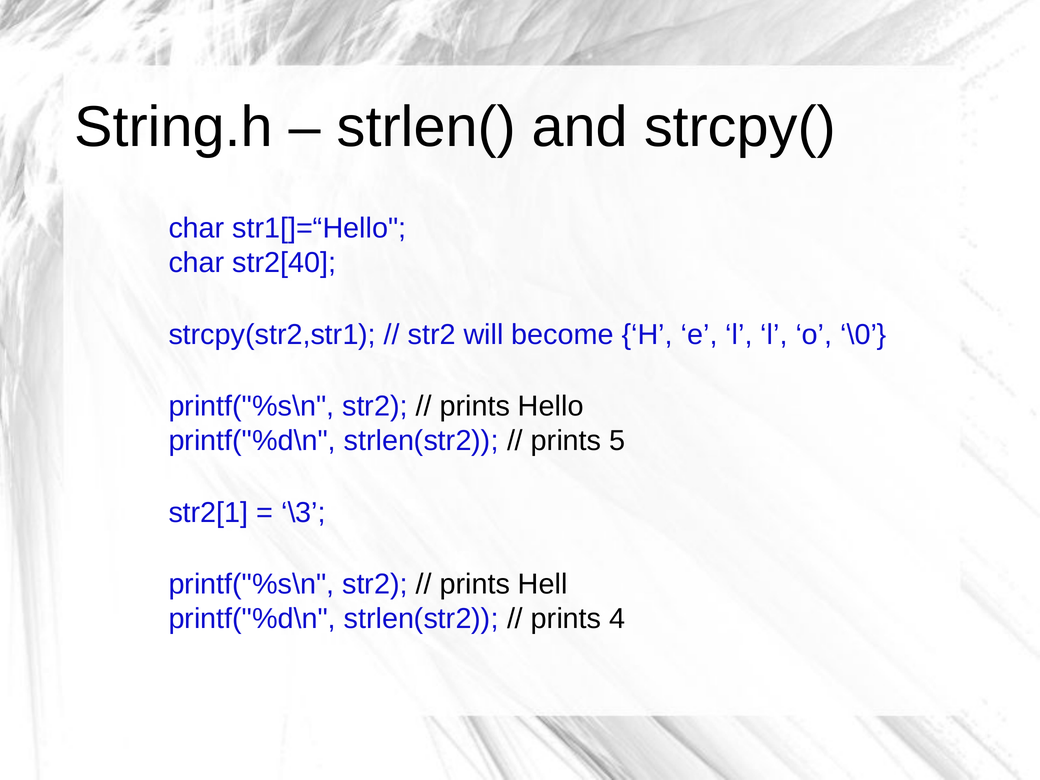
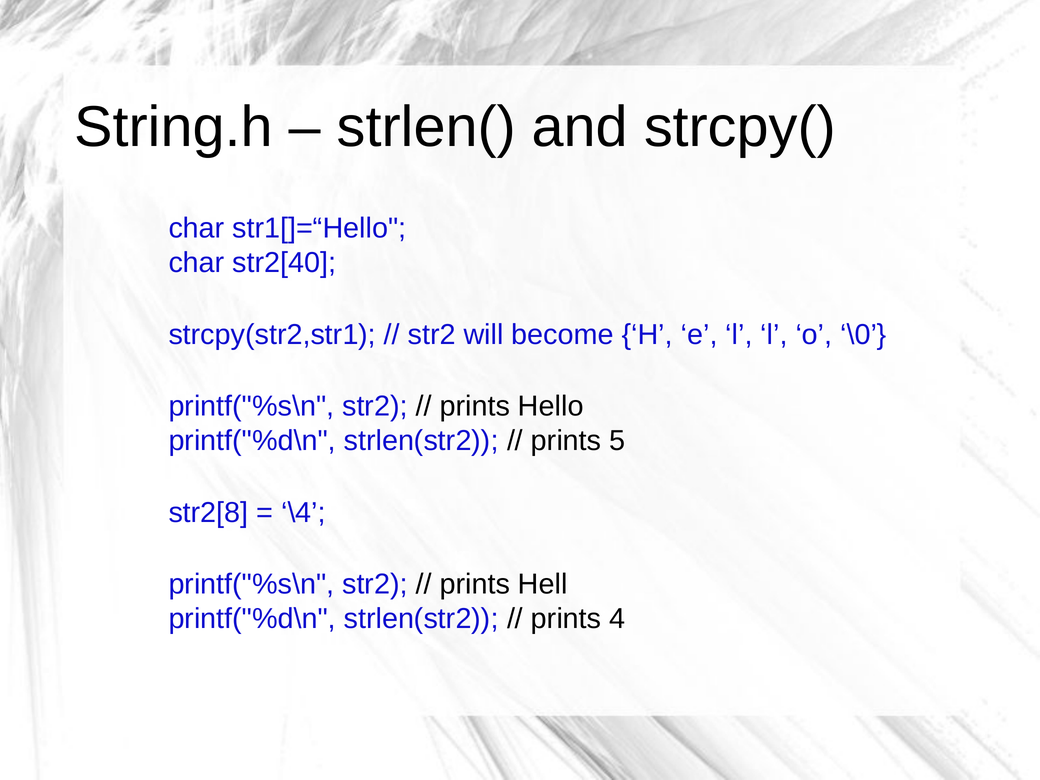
str2[1: str2[1 -> str2[8
\3: \3 -> \4
